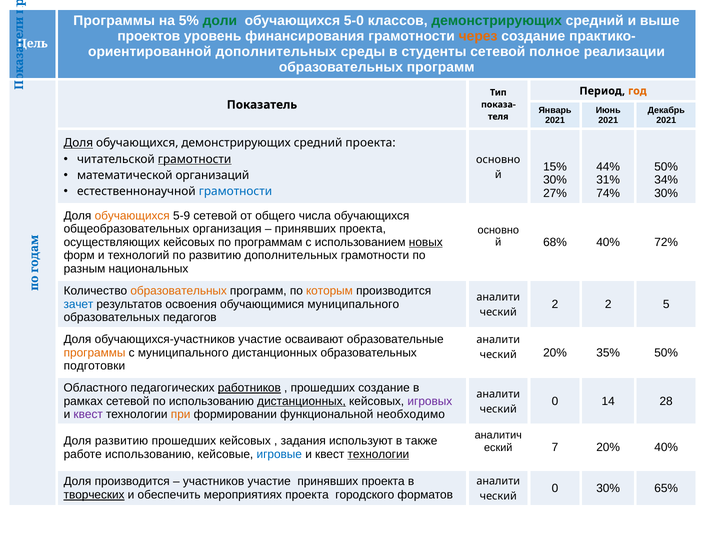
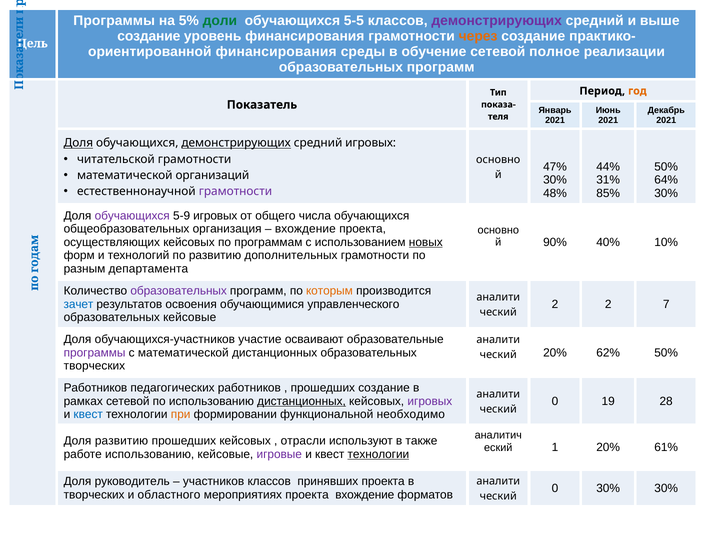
5-0: 5-0 -> 5-5
демонстрирующих at (497, 21) colour: green -> purple
проектов at (149, 36): проектов -> создание
дополнительных at (276, 52): дополнительных -> финансирования
студенты: студенты -> обучение
демонстрирующих at (236, 143) underline: none -> present
средний проекта: проекта -> игровых
грамотности at (195, 159) underline: present -> none
15%: 15% -> 47%
34%: 34% -> 64%
грамотности at (235, 191) colour: blue -> purple
27%: 27% -> 48%
74%: 74% -> 85%
обучающихся at (132, 216) colour: orange -> purple
5-9 сетевой: сетевой -> игровых
принявших at (305, 229): принявших -> вхождение
68%: 68% -> 90%
72%: 72% -> 10%
национальных: национальных -> департамента
образовательных at (179, 291) colour: orange -> purple
обучающимися муниципального: муниципального -> управленческого
5: 5 -> 7
образовательных педагогов: педагогов -> кейсовые
программы at (95, 353) colour: orange -> purple
с муниципального: муниципального -> математической
35%: 35% -> 62%
подготовки at (94, 366): подготовки -> творческих
Областного at (95, 388): Областного -> Работников
работников at (249, 388) underline: present -> none
14: 14 -> 19
квест at (88, 415) colour: purple -> blue
задания: задания -> отрасли
7: 7 -> 1
20% 40%: 40% -> 61%
игровые colour: blue -> purple
Доля производится: производится -> руководитель
участников участие: участие -> классов
30% 65%: 65% -> 30%
творческих at (94, 495) underline: present -> none
обеспечить: обеспечить -> областного
проекта городского: городского -> вхождение
